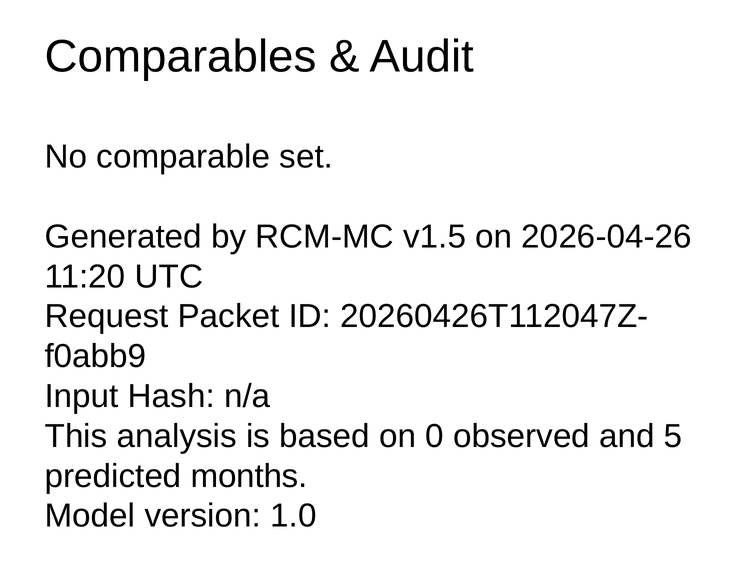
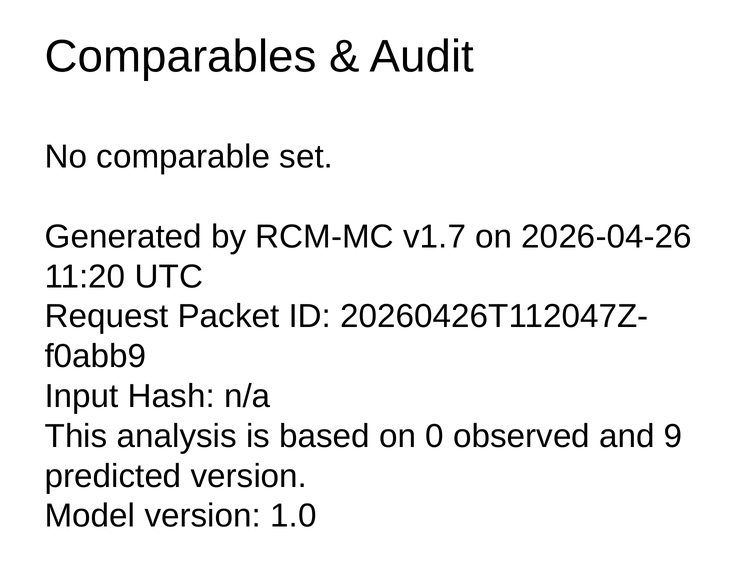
v1.5: v1.5 -> v1.7
5: 5 -> 9
predicted months: months -> version
